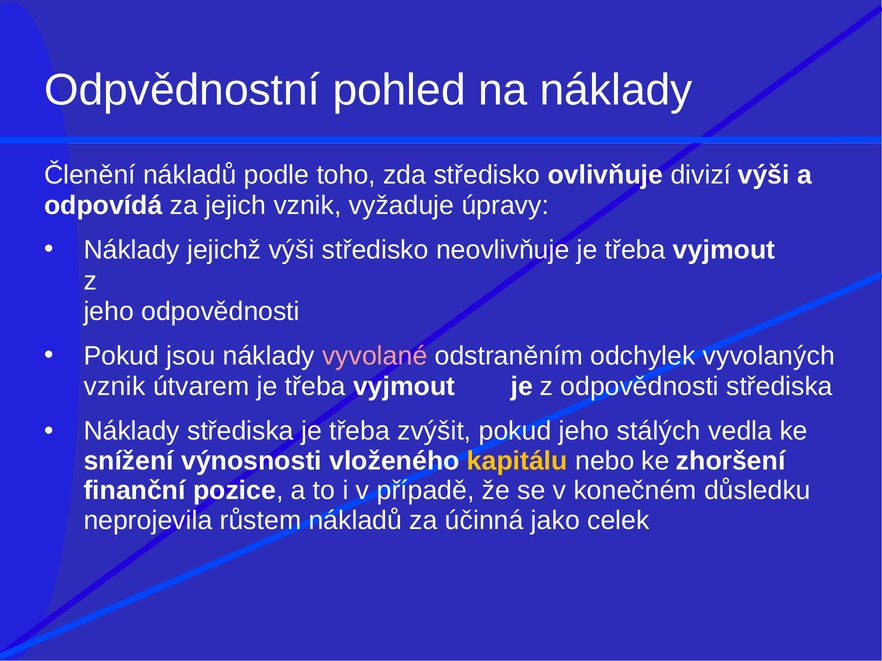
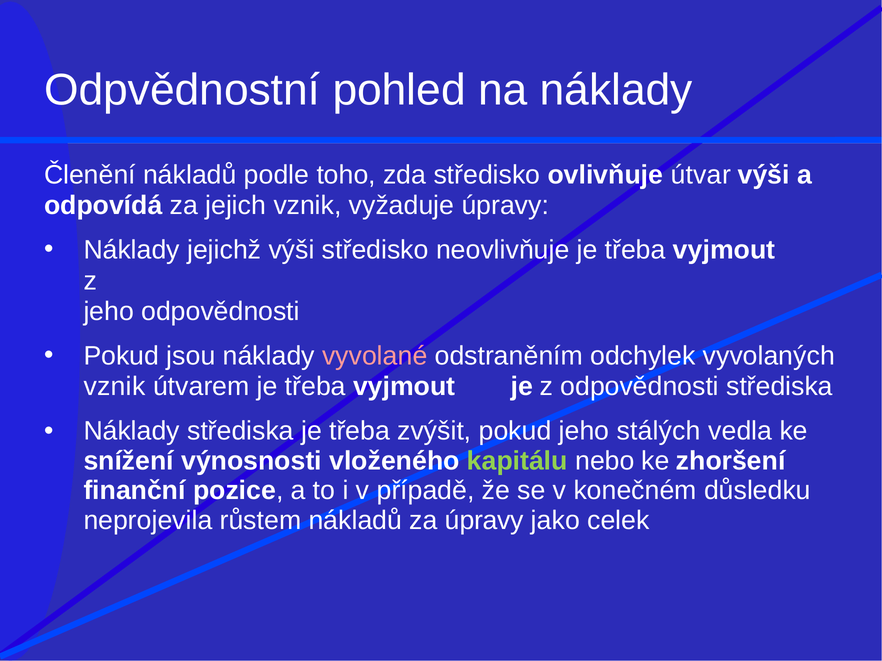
divizí: divizí -> útvar
kapitálu colour: yellow -> light green
za účinná: účinná -> úpravy
